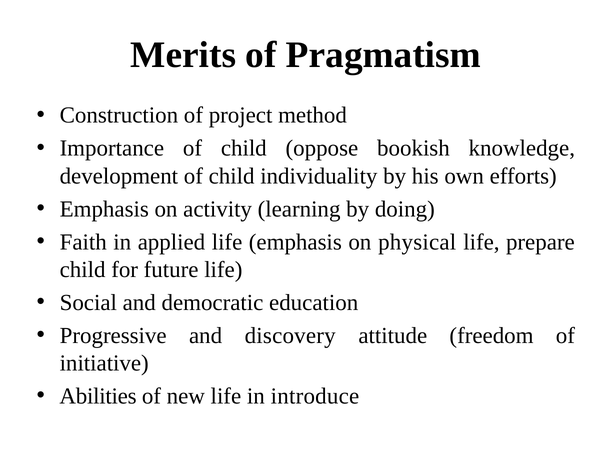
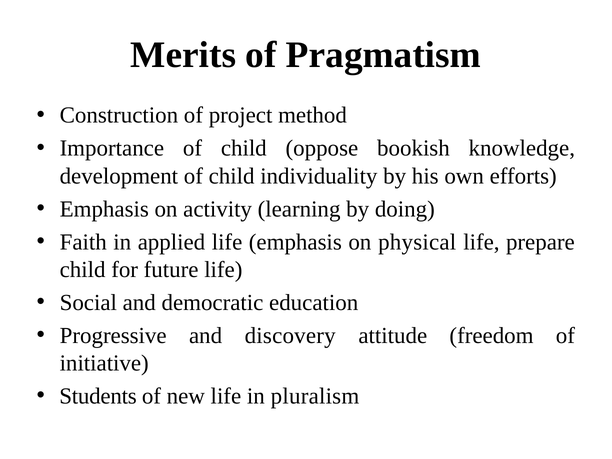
Abilities: Abilities -> Students
introduce: introduce -> pluralism
